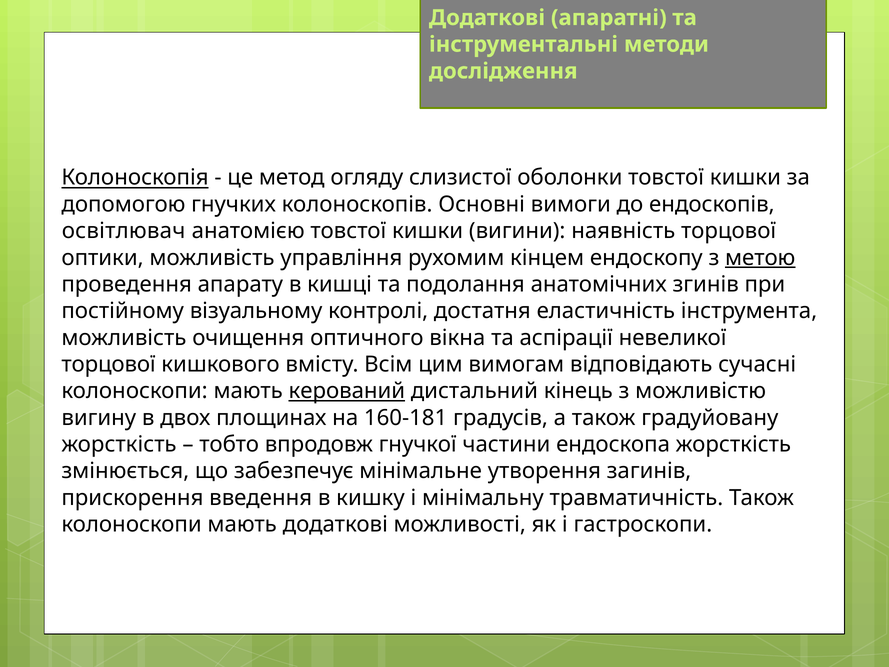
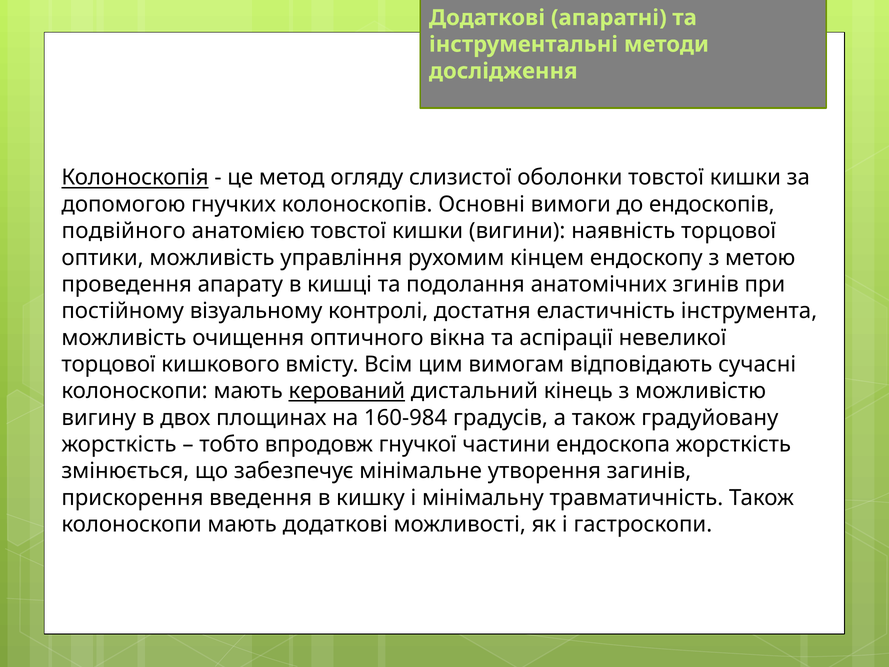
освітлювач: освітлювач -> подвійного
метою underline: present -> none
160-181: 160-181 -> 160-984
